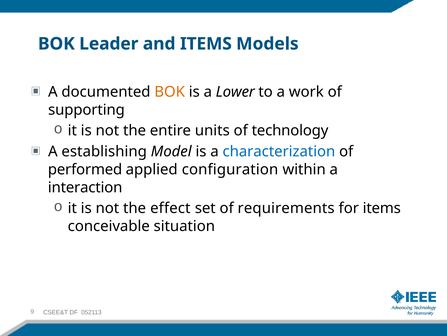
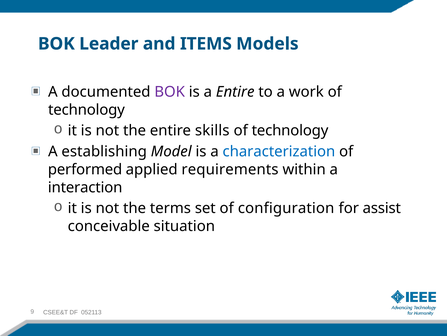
BOK at (170, 92) colour: orange -> purple
a Lower: Lower -> Entire
supporting at (86, 110): supporting -> technology
units: units -> skills
configuration: configuration -> requirements
effect: effect -> terms
requirements: requirements -> configuration
for items: items -> assist
